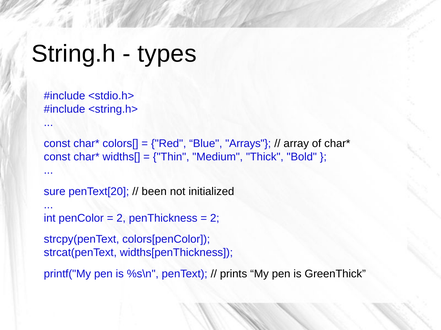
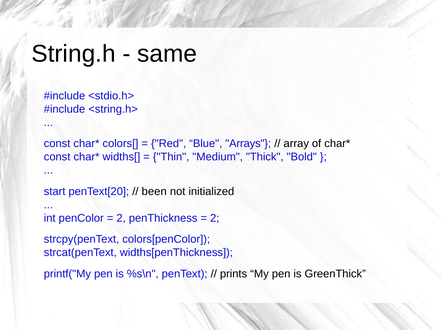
types: types -> same
sure: sure -> start
